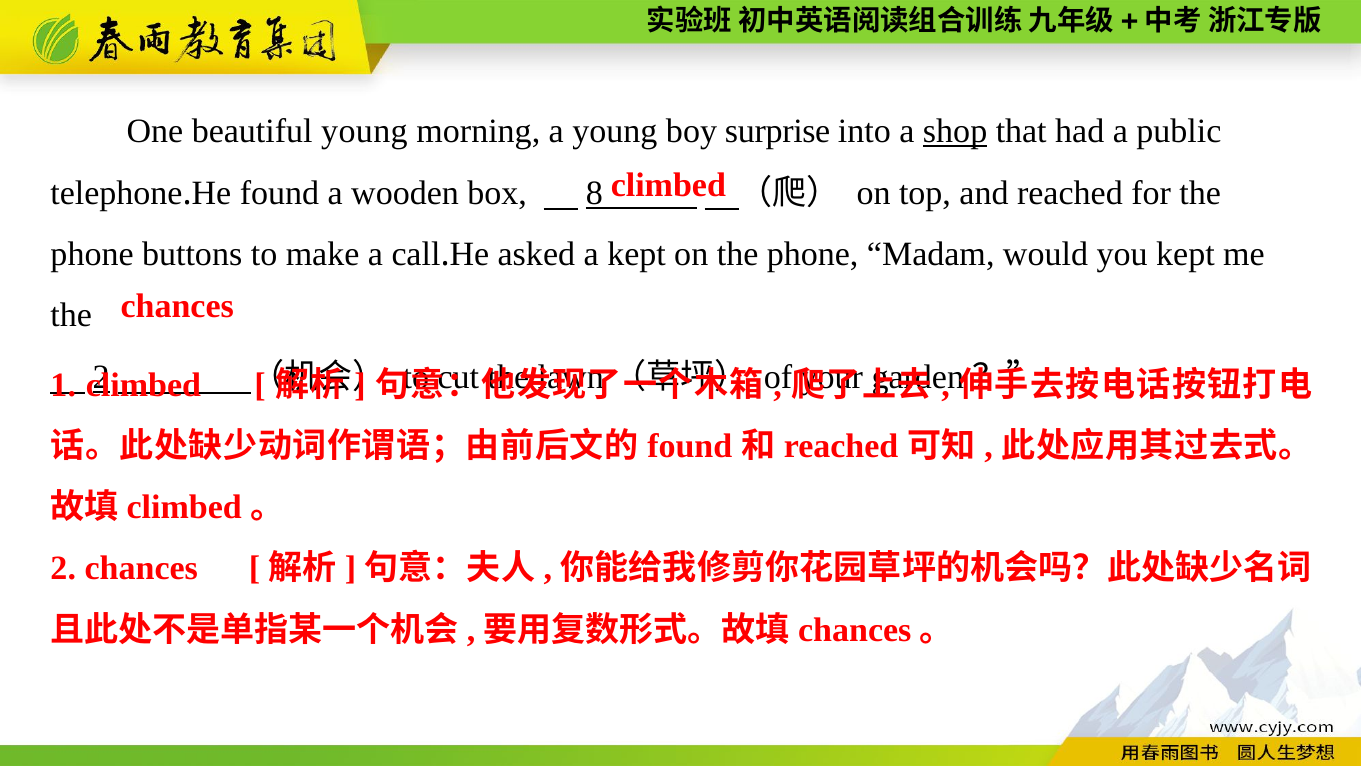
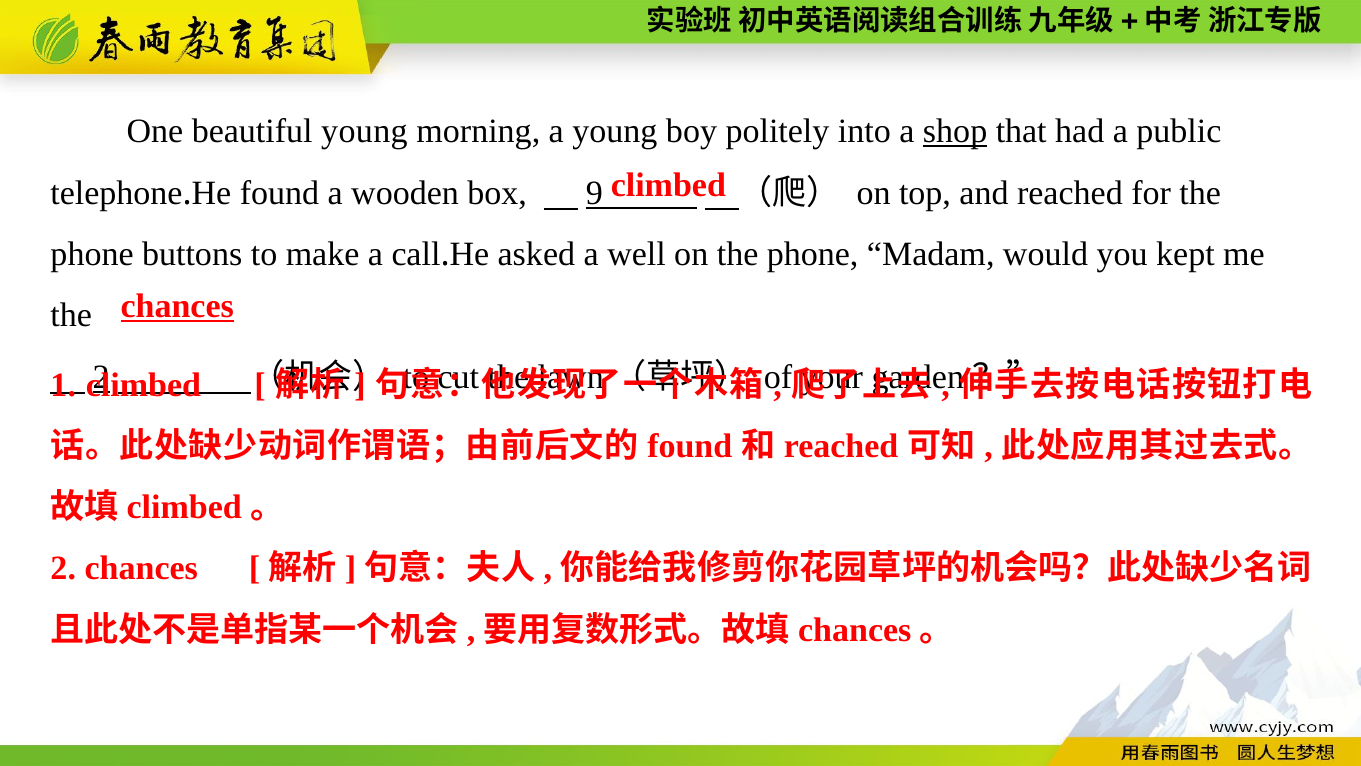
surprise: surprise -> politely
8: 8 -> 9
a kept: kept -> well
chances at (177, 306) underline: none -> present
